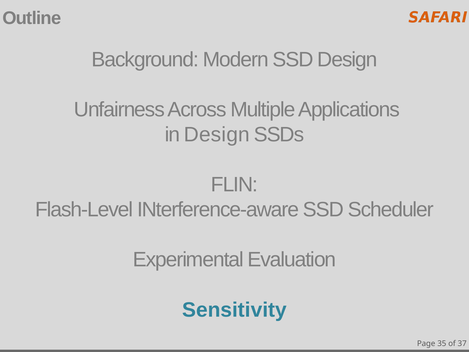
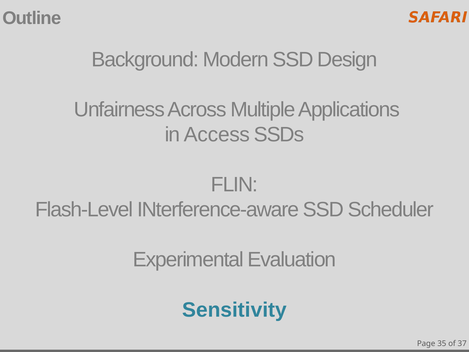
in Design: Design -> Access
